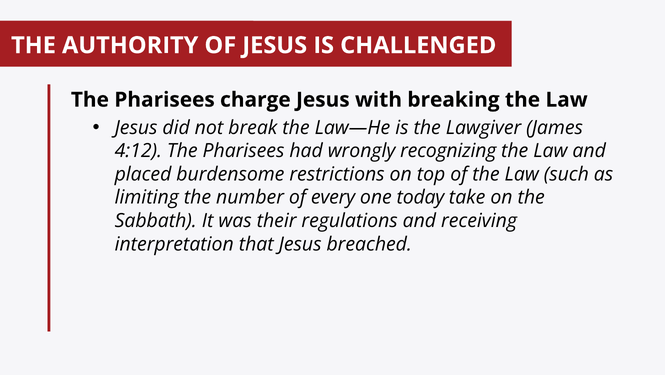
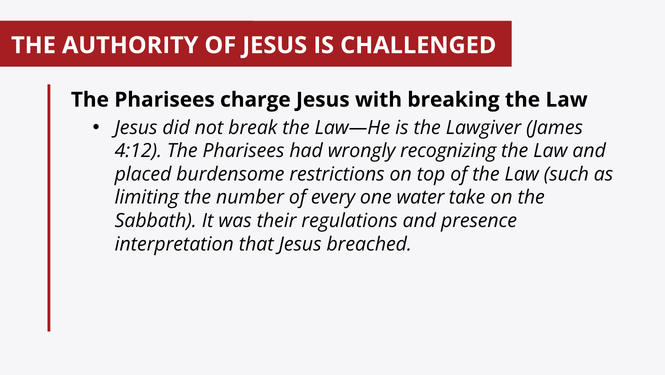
today: today -> water
receiving: receiving -> presence
